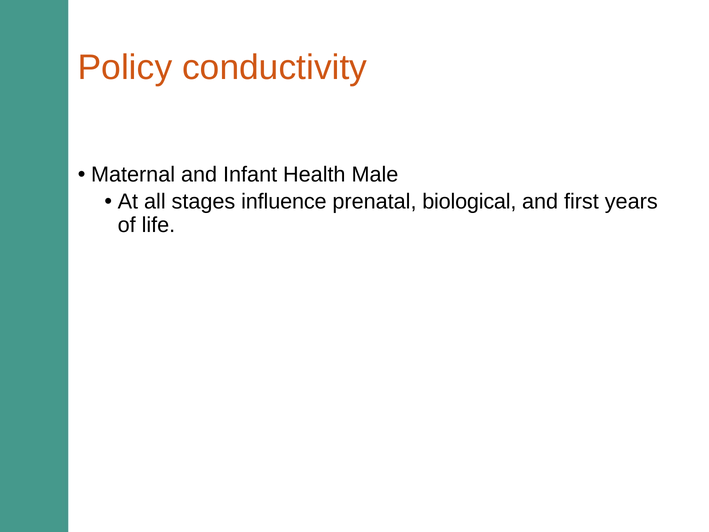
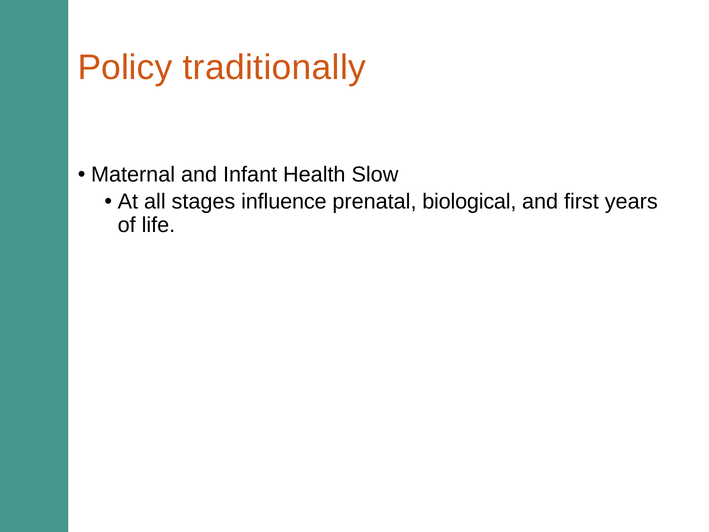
conductivity: conductivity -> traditionally
Male: Male -> Slow
